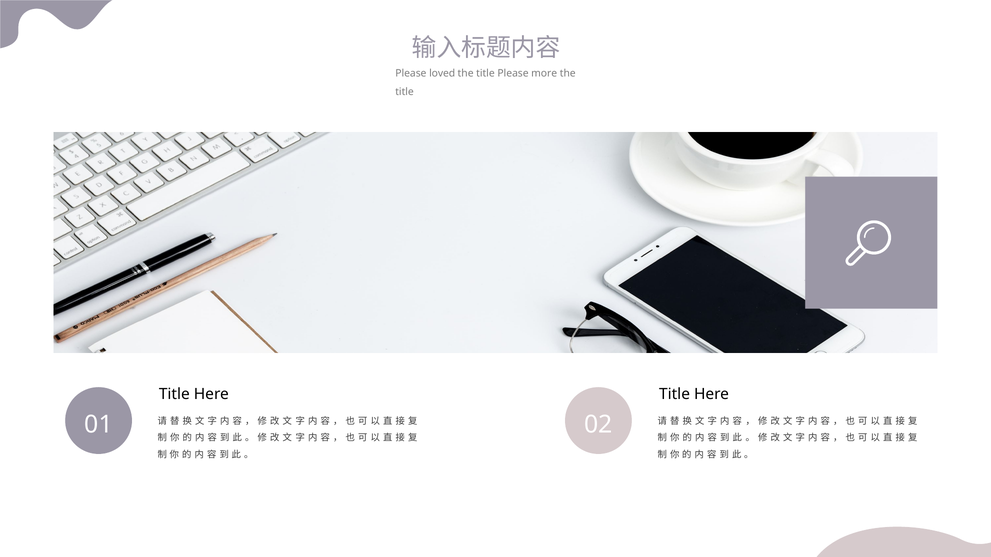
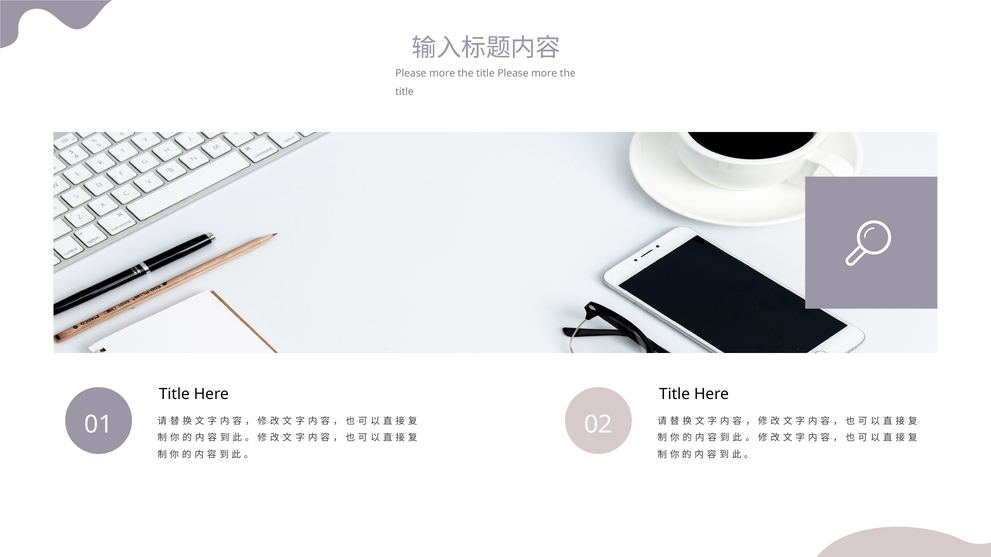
loved at (442, 73): loved -> more
